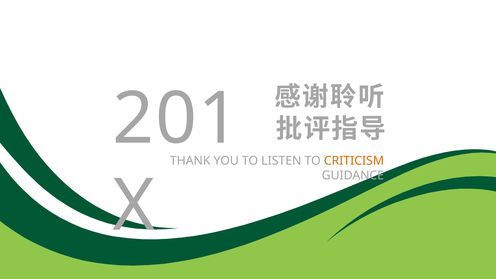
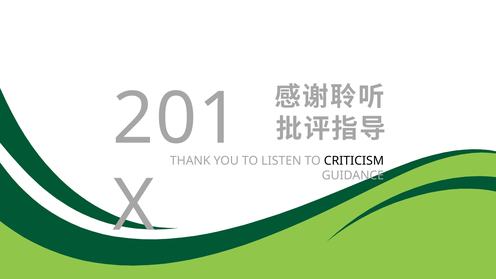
CRITICISM colour: orange -> black
